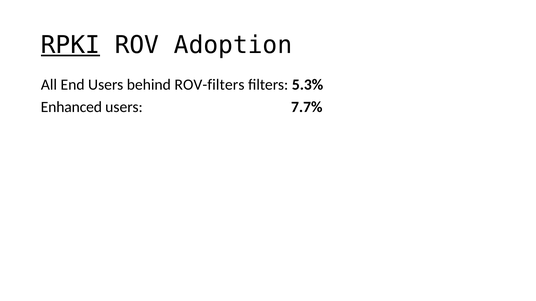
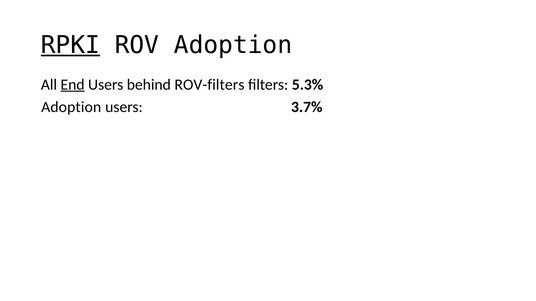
End underline: none -> present
Enhanced at (71, 107): Enhanced -> Adoption
7.7%: 7.7% -> 3.7%
